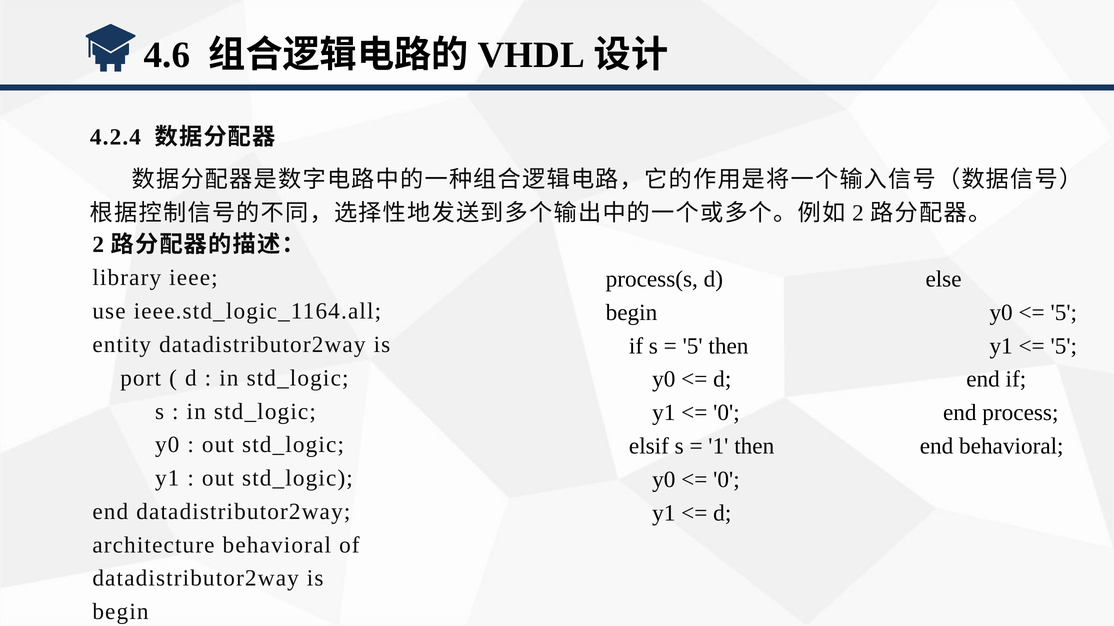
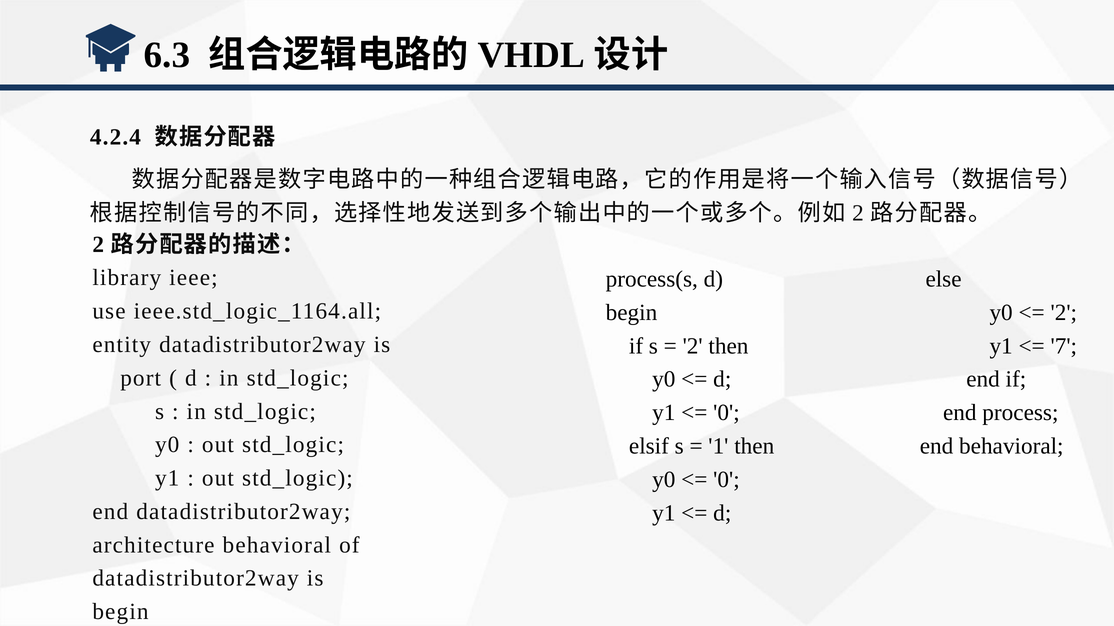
4.6: 4.6 -> 6.3
5 at (1064, 313): 5 -> 2
5 at (693, 346): 5 -> 2
5 at (1064, 346): 5 -> 7
